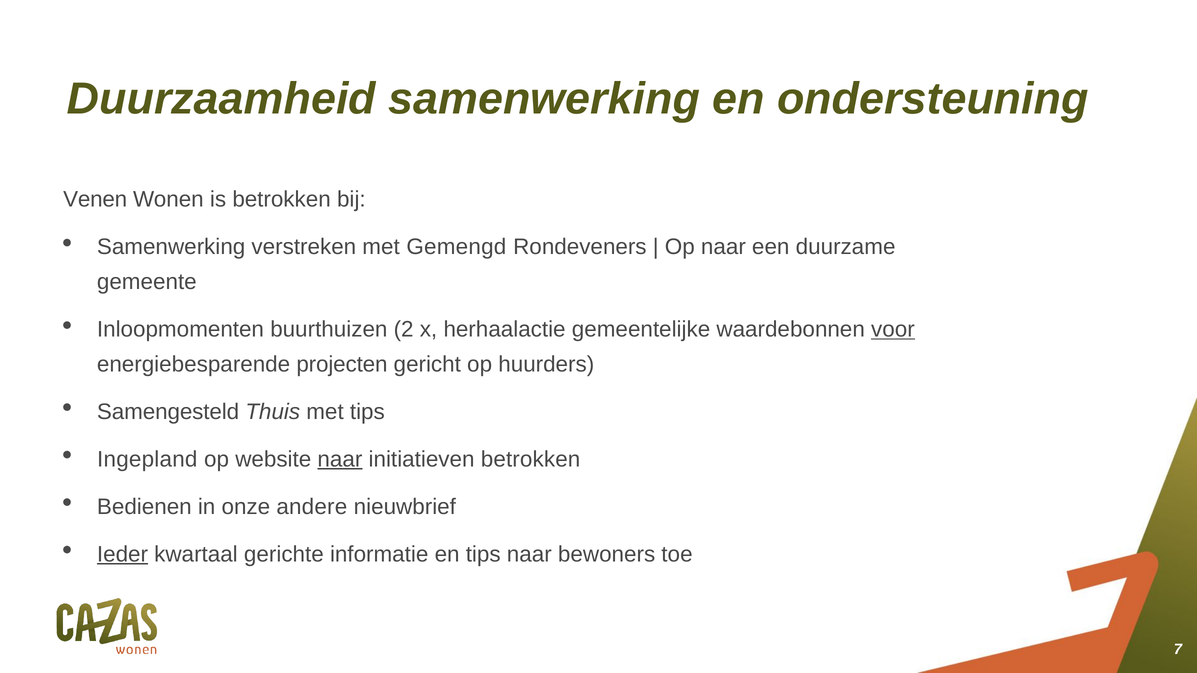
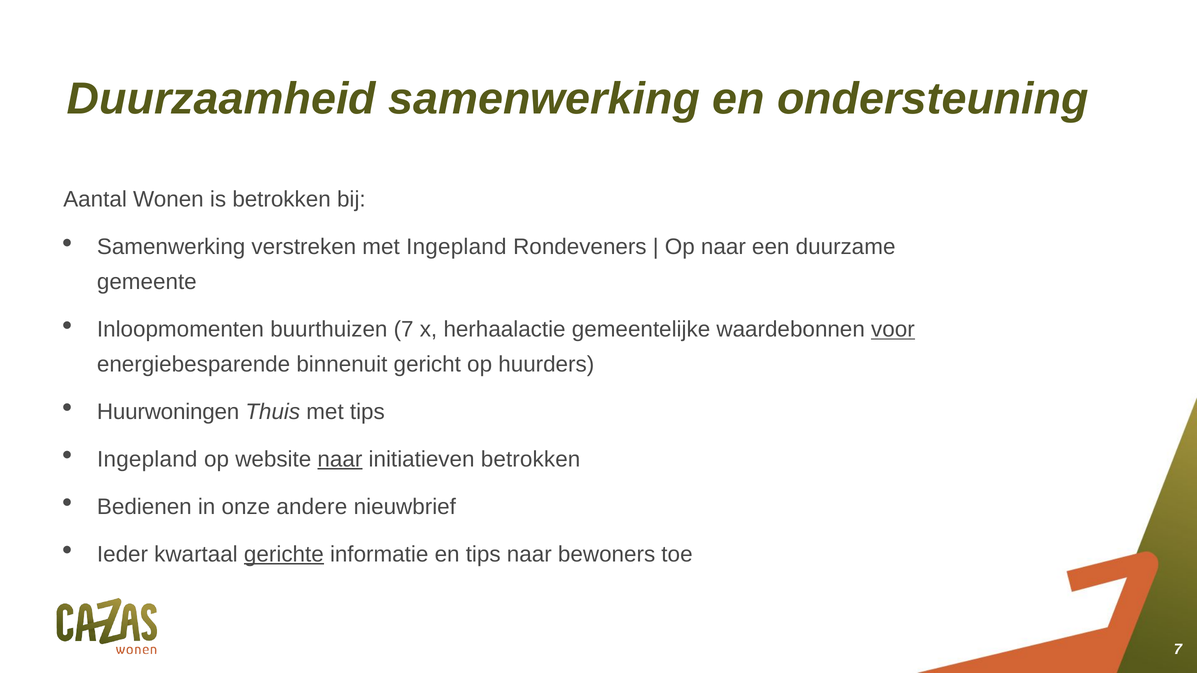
Venen: Venen -> Aantal
met Gemengd: Gemengd -> Ingepland
buurthuizen 2: 2 -> 7
projecten: projecten -> binnenuit
Samengesteld: Samengesteld -> Huurwoningen
Ieder underline: present -> none
gerichte underline: none -> present
